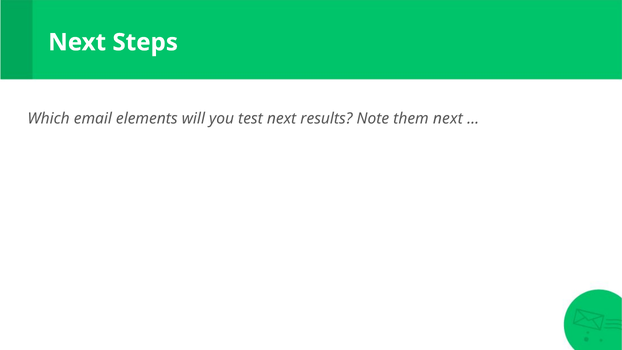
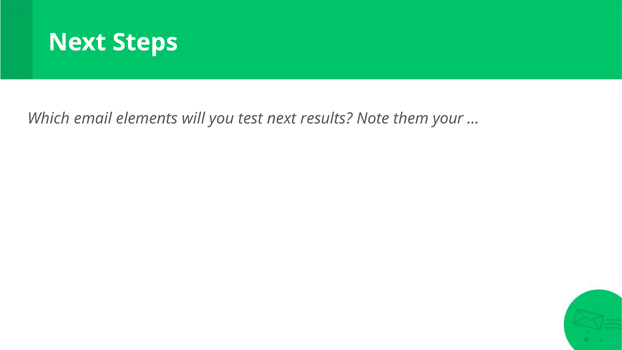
them next: next -> your
